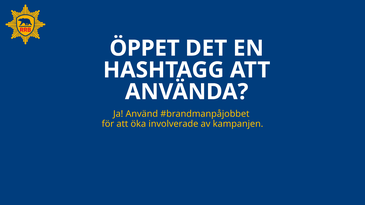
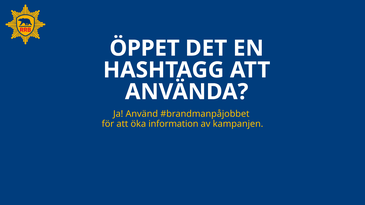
involverade: involverade -> information
